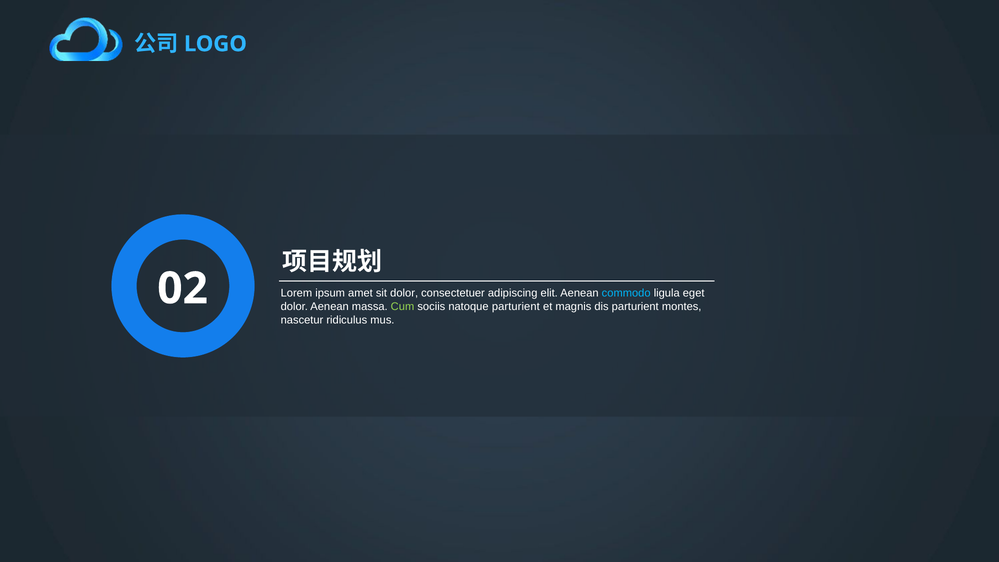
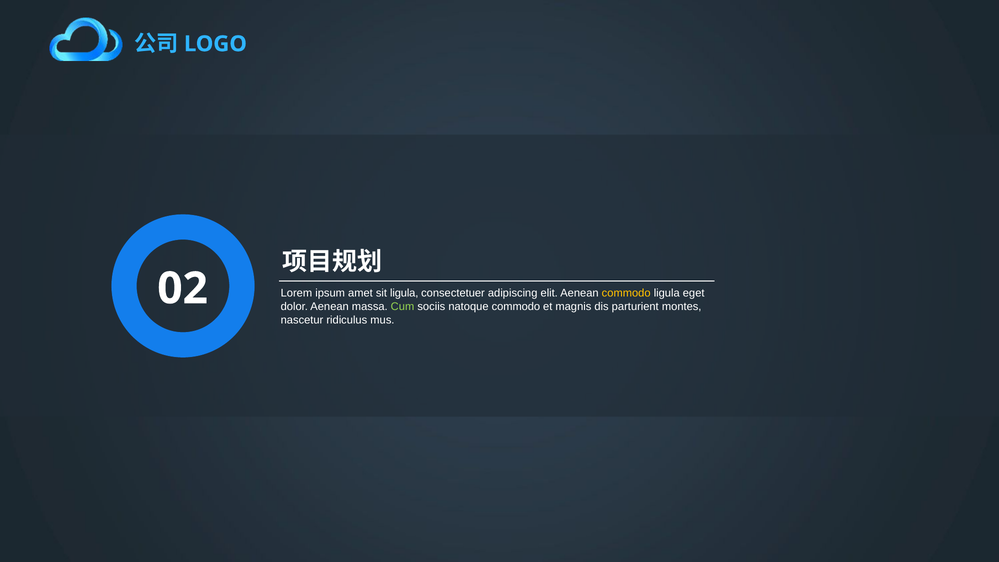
sit dolor: dolor -> ligula
commodo at (626, 293) colour: light blue -> yellow
natoque parturient: parturient -> commodo
